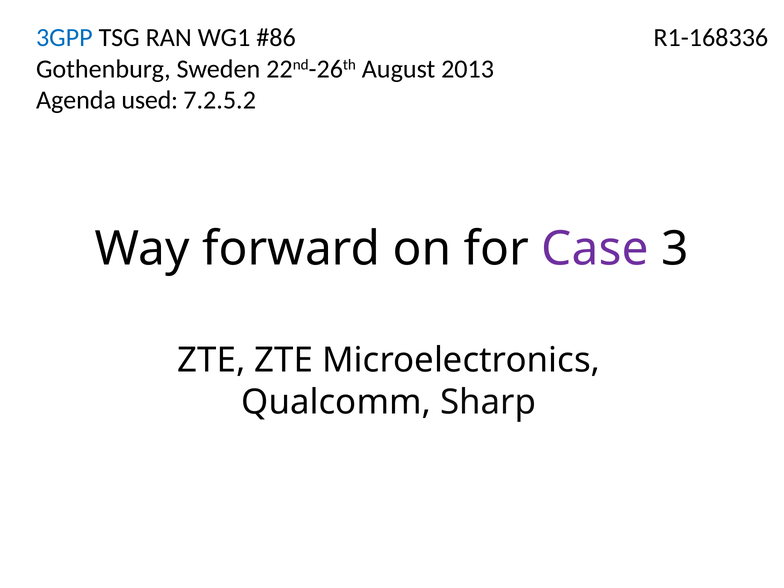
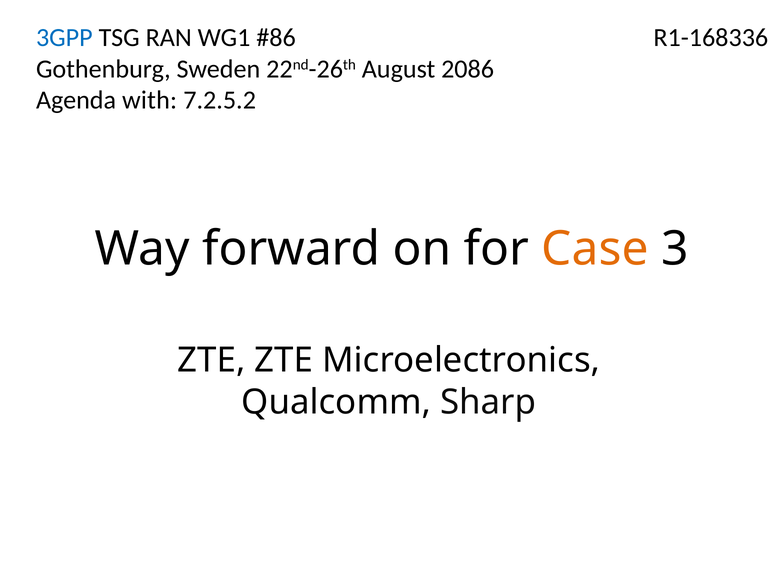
2013: 2013 -> 2086
used: used -> with
Case colour: purple -> orange
